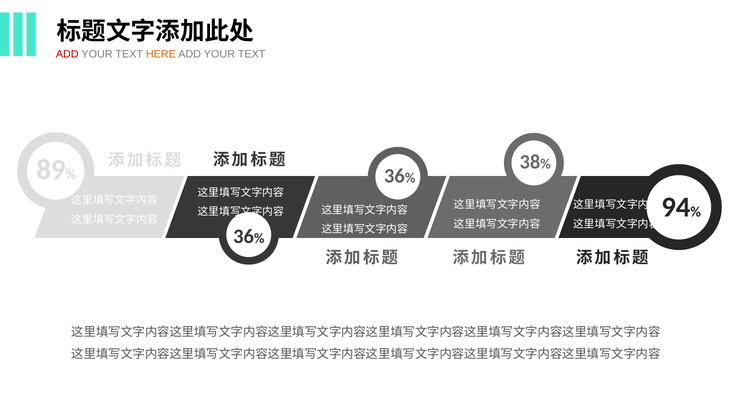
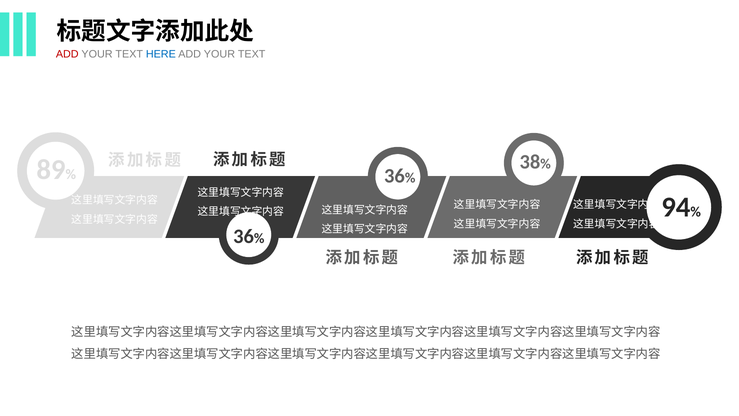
HERE colour: orange -> blue
